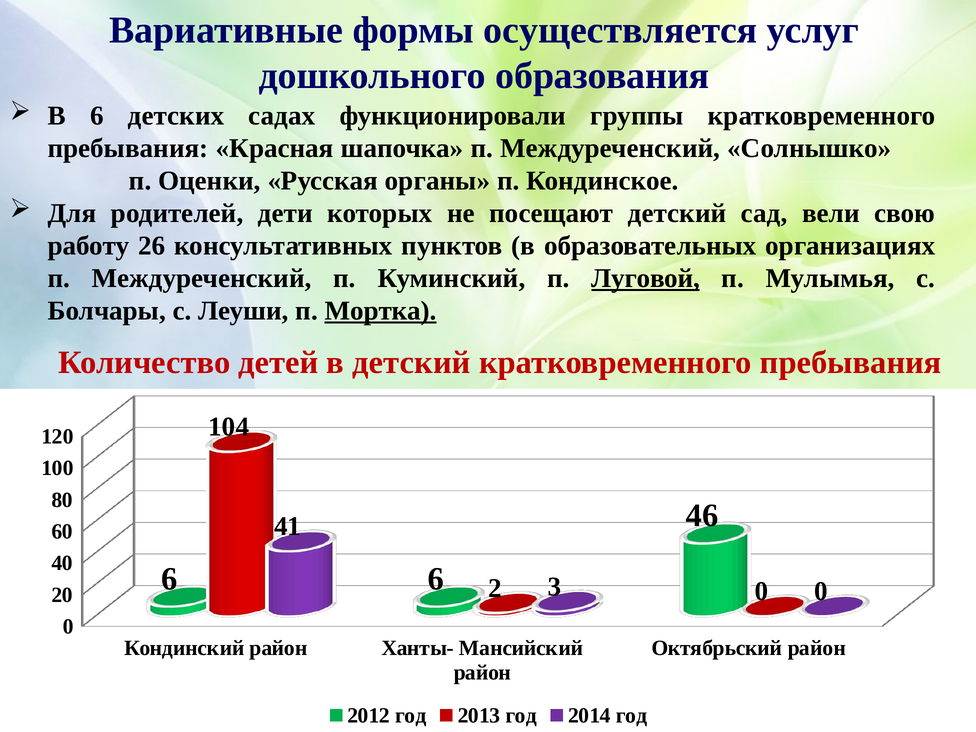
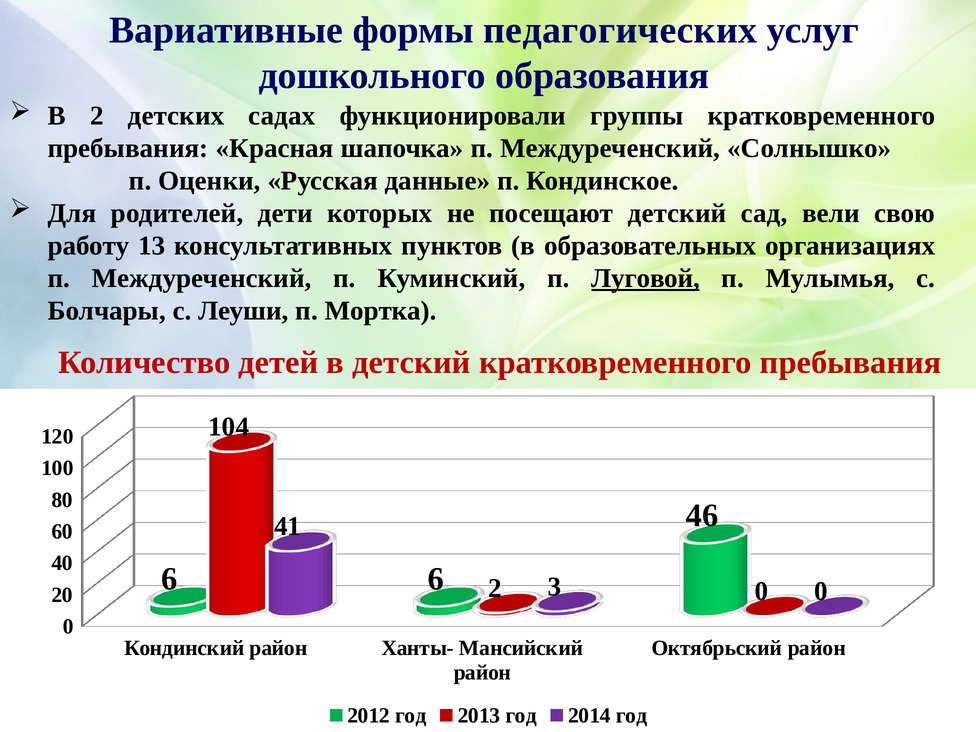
осуществляется: осуществляется -> педагогических
В 6: 6 -> 2
органы: органы -> данные
26: 26 -> 13
Мортка underline: present -> none
